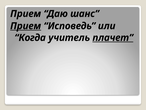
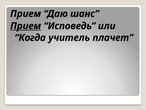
плачет underline: present -> none
